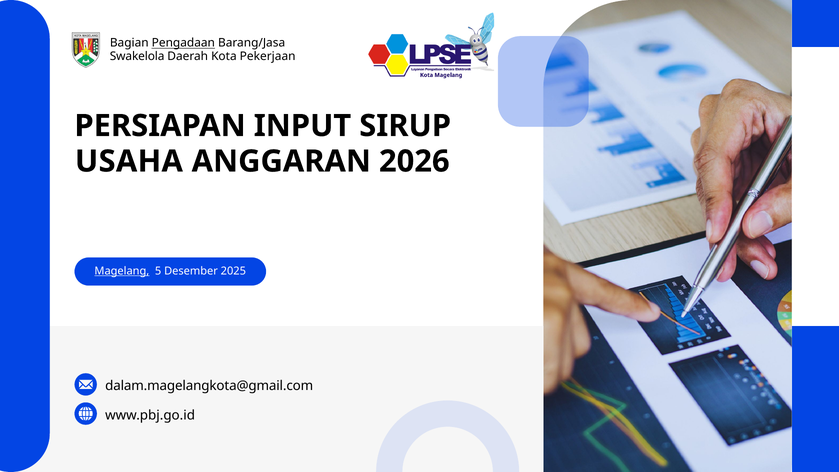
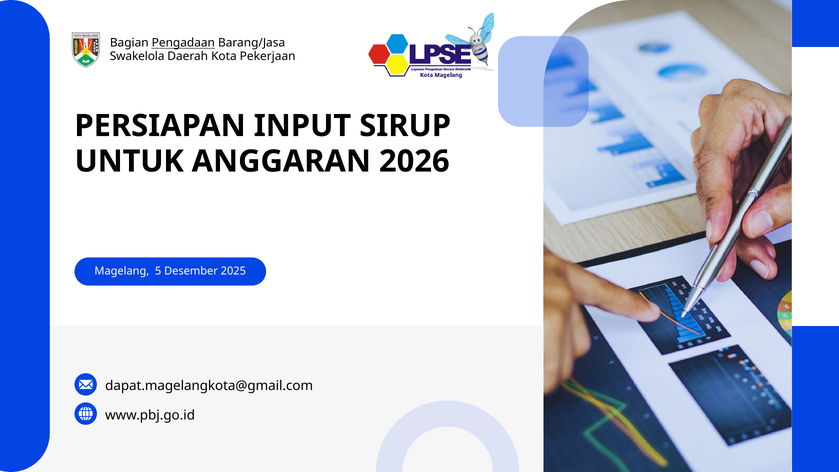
USAHA: USAHA -> UNTUK
Magelang at (122, 271) underline: present -> none
dalam.magelangkota@gmail.com: dalam.magelangkota@gmail.com -> dapat.magelangkota@gmail.com
